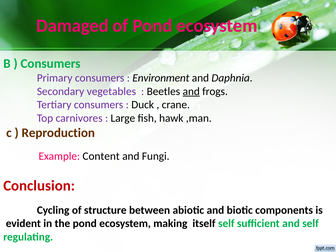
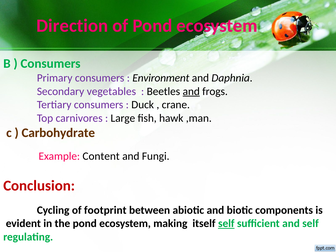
Damaged: Damaged -> Direction
Reproduction: Reproduction -> Carbohydrate
structure: structure -> footprint
self at (226, 223) underline: none -> present
